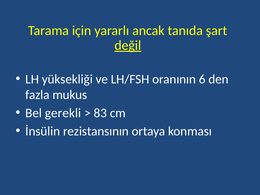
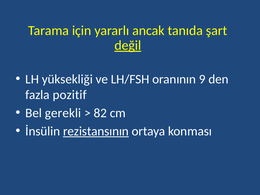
6: 6 -> 9
mukus: mukus -> pozitif
83: 83 -> 82
rezistansının underline: none -> present
